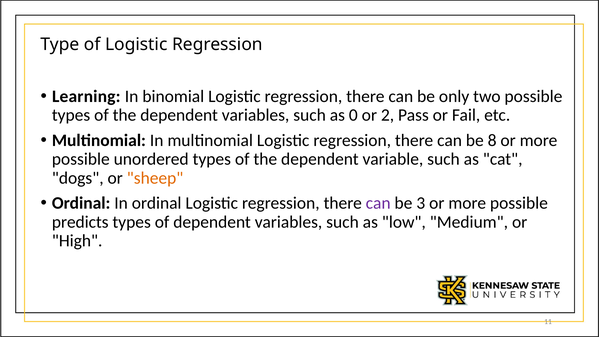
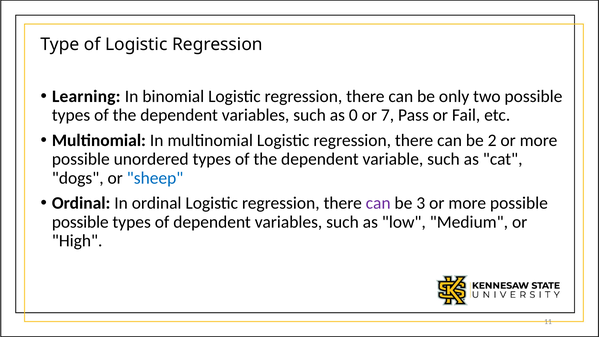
2: 2 -> 7
8: 8 -> 2
sheep colour: orange -> blue
predicts at (80, 222): predicts -> possible
